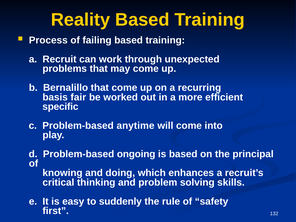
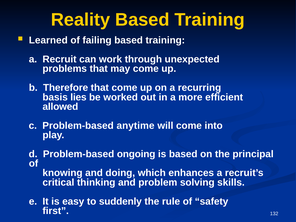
Process: Process -> Learned
Bernalillo: Bernalillo -> Therefore
fair: fair -> lies
specific: specific -> allowed
